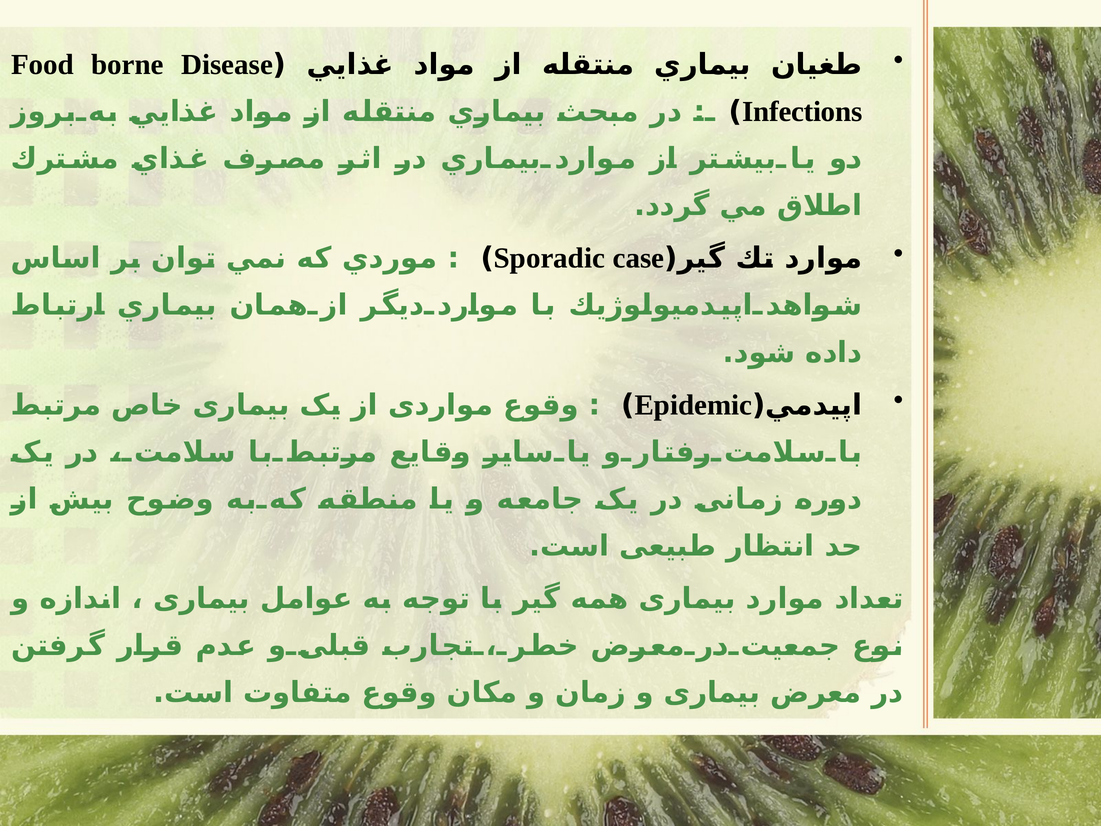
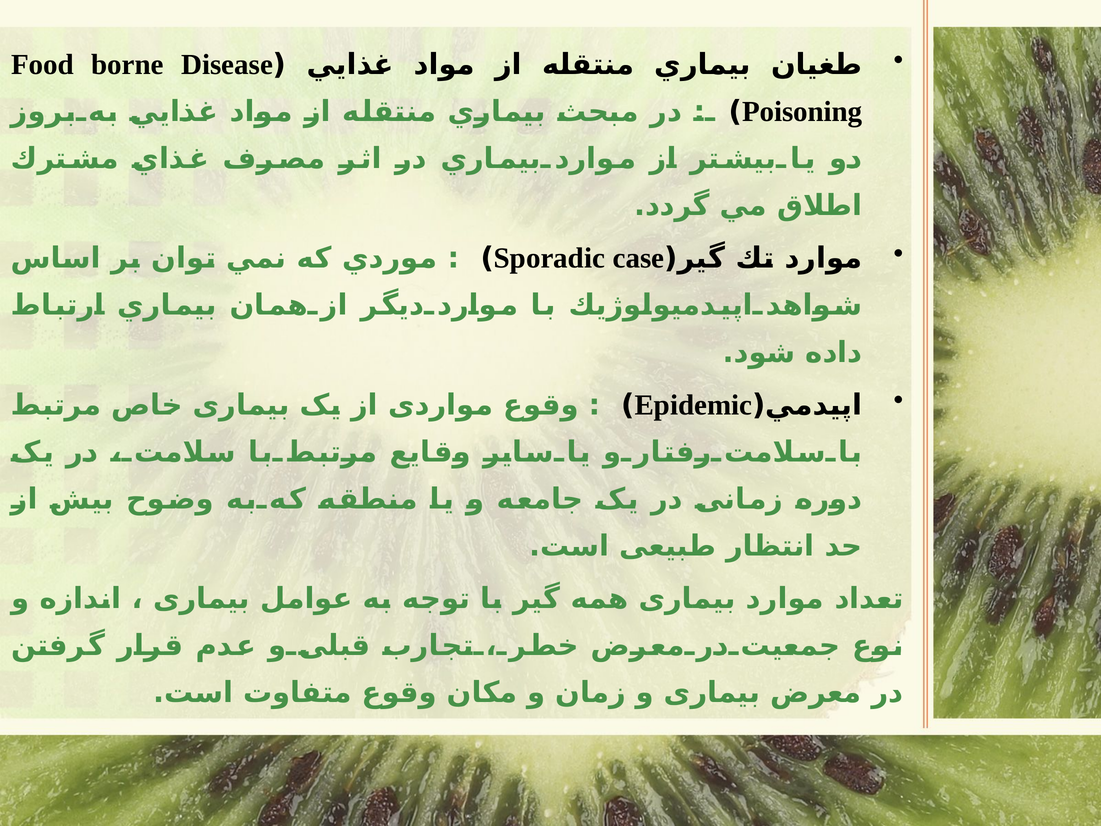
Infections: Infections -> Poisoning
